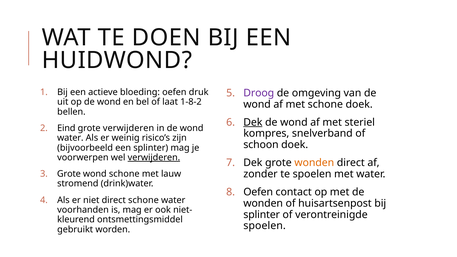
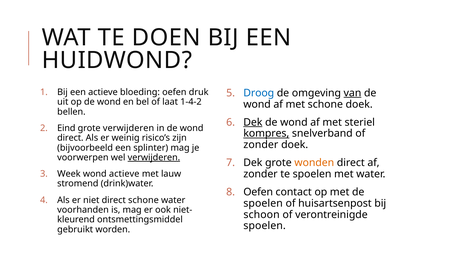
Droog colour: purple -> blue
van underline: none -> present
1-8-2: 1-8-2 -> 1-4-2
kompres underline: none -> present
water at (70, 138): water -> direct
schoon at (261, 145): schoon -> zonder
Grote at (69, 174): Grote -> Week
wond schone: schone -> actieve
wonden at (263, 203): wonden -> spoelen
splinter at (262, 215): splinter -> schoon
